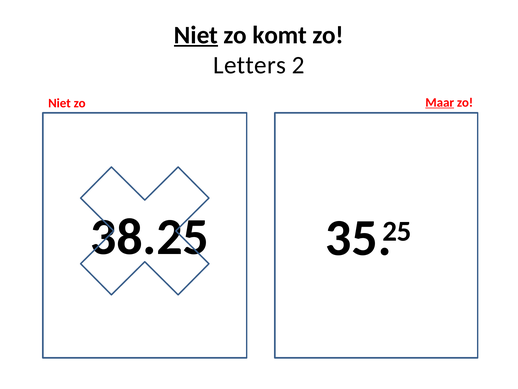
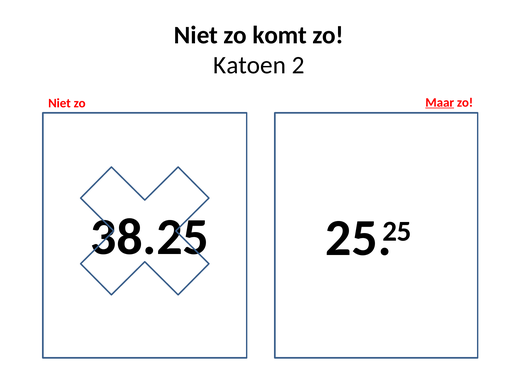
Niet at (196, 35) underline: present -> none
Letters: Letters -> Katoen
38.25 35: 35 -> 25
